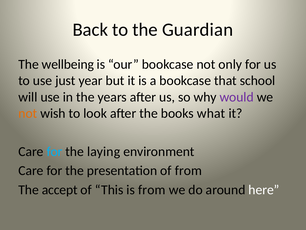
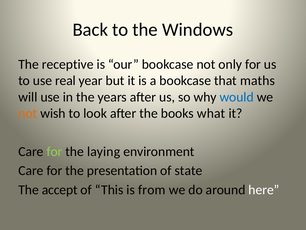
Guardian: Guardian -> Windows
wellbeing: wellbeing -> receptive
just: just -> real
school: school -> maths
would colour: purple -> blue
for at (54, 151) colour: light blue -> light green
of from: from -> state
